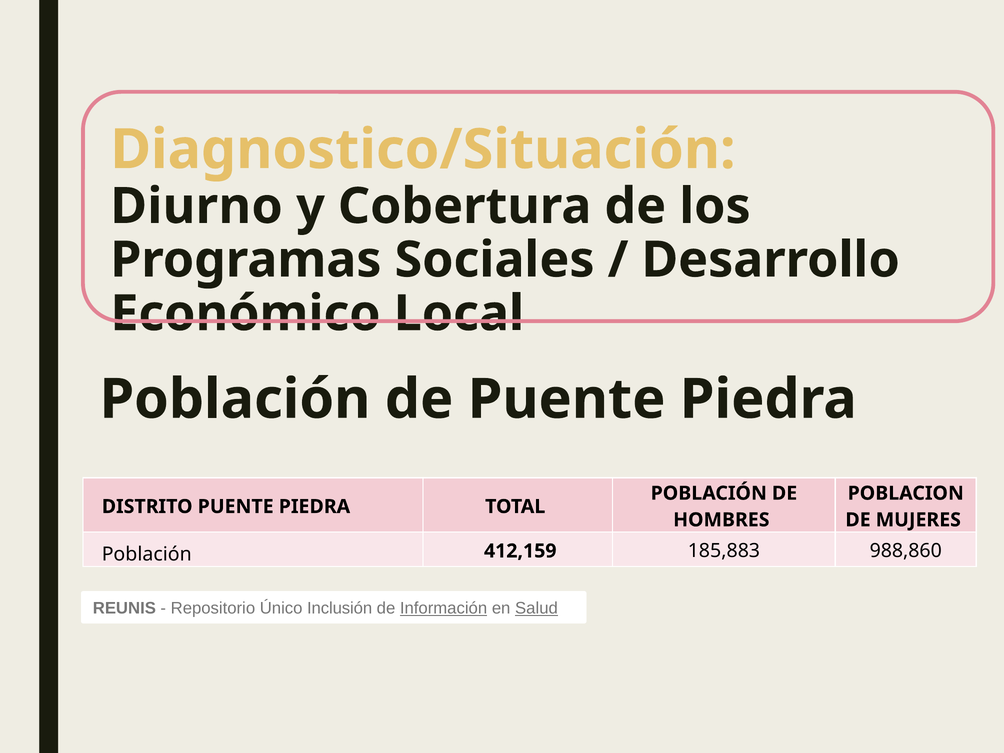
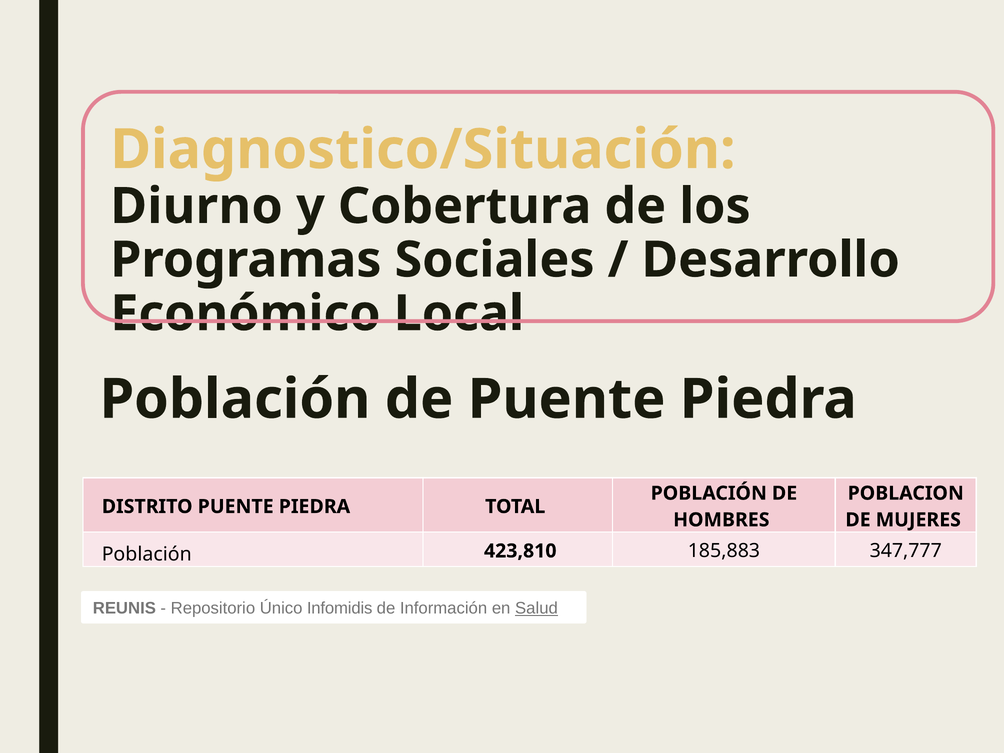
412,159: 412,159 -> 423,810
988,860: 988,860 -> 347,777
Inclusión: Inclusión -> Infomidis
Información underline: present -> none
